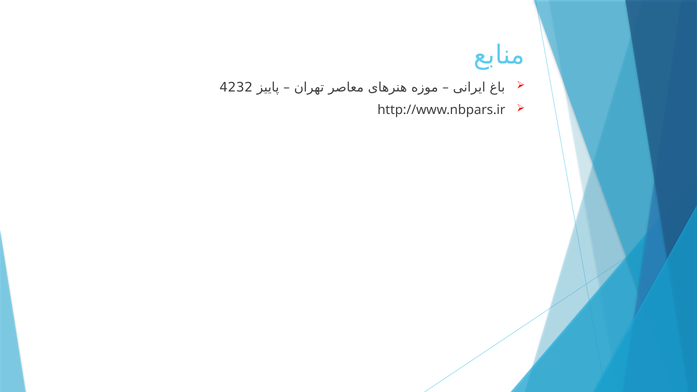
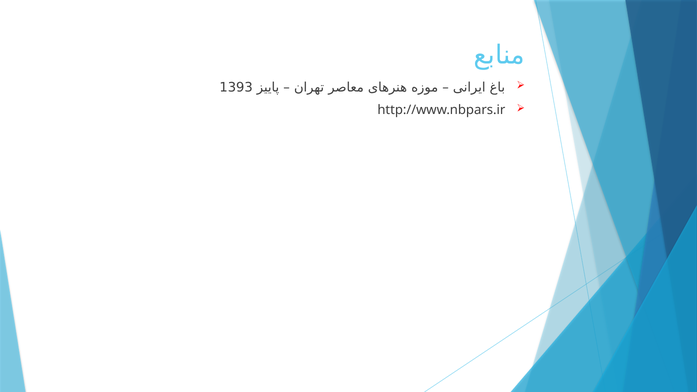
4232: 4232 -> 1393
